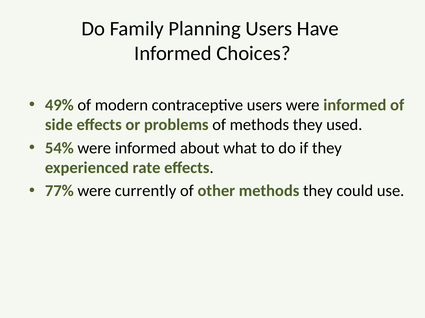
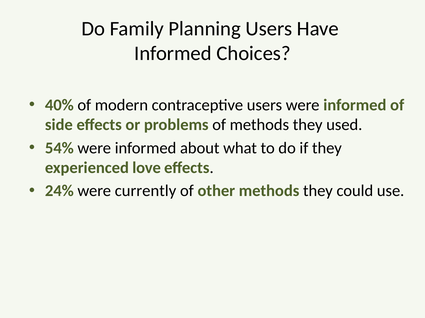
49%: 49% -> 40%
rate: rate -> love
77%: 77% -> 24%
